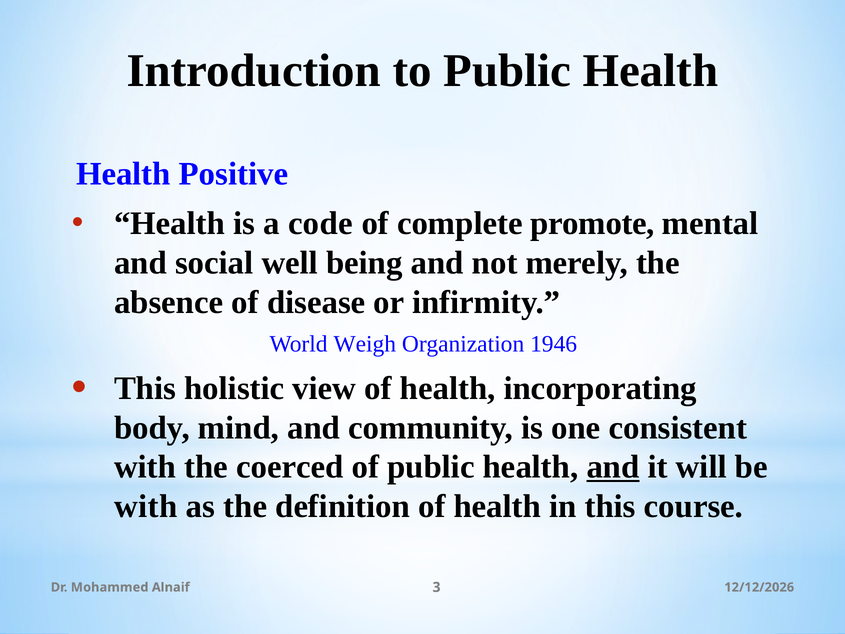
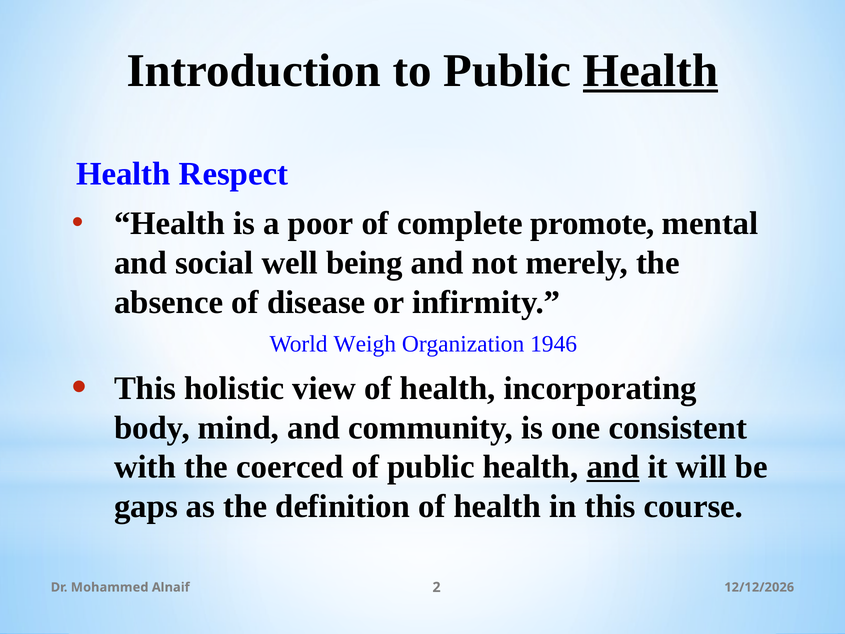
Health at (650, 71) underline: none -> present
Positive: Positive -> Respect
code: code -> poor
with at (146, 506): with -> gaps
3: 3 -> 2
